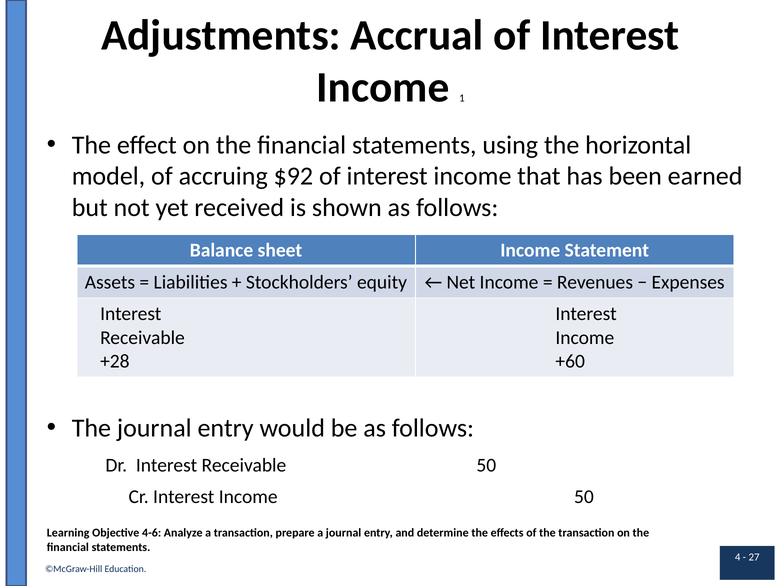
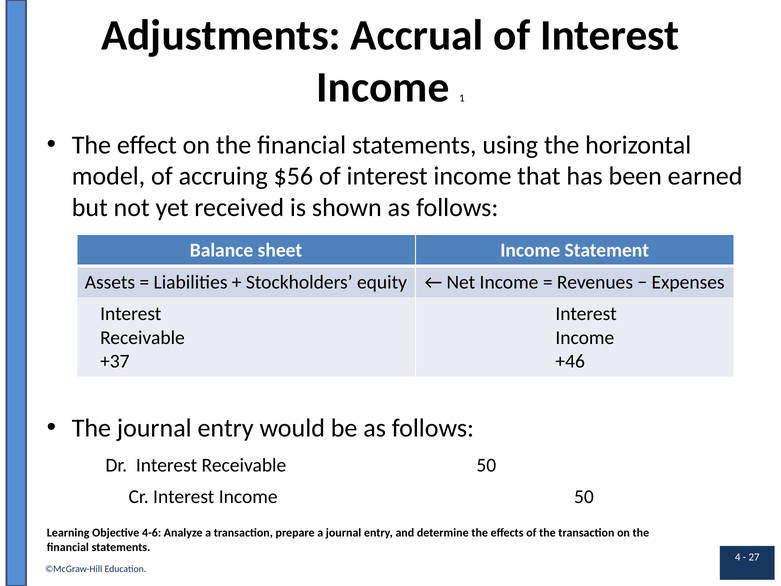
$92: $92 -> $56
+28: +28 -> +37
+60: +60 -> +46
